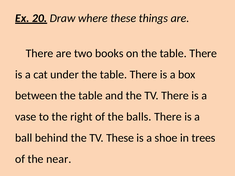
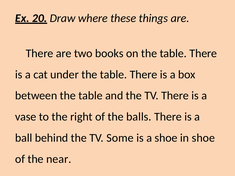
TV These: These -> Some
in trees: trees -> shoe
